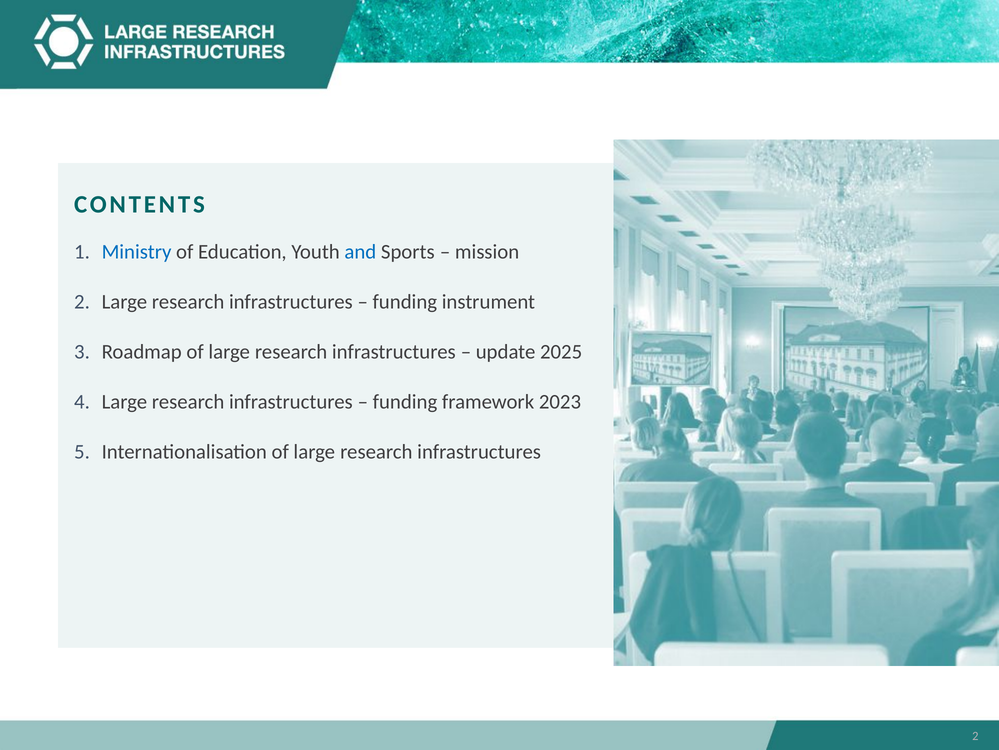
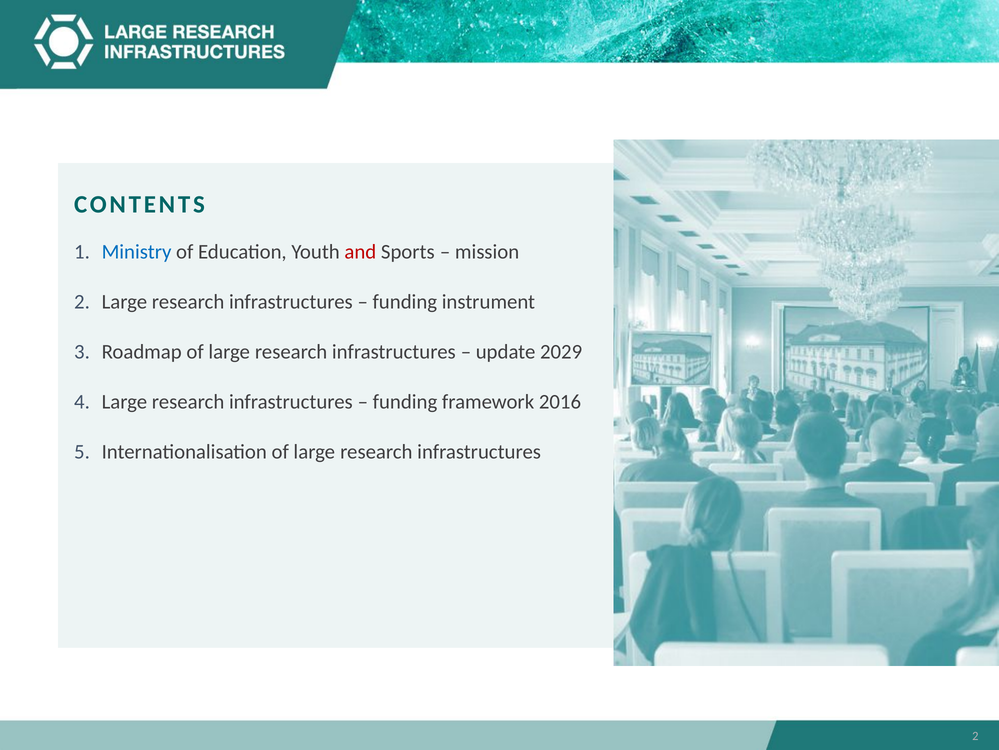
and colour: blue -> red
2025: 2025 -> 2029
2023: 2023 -> 2016
